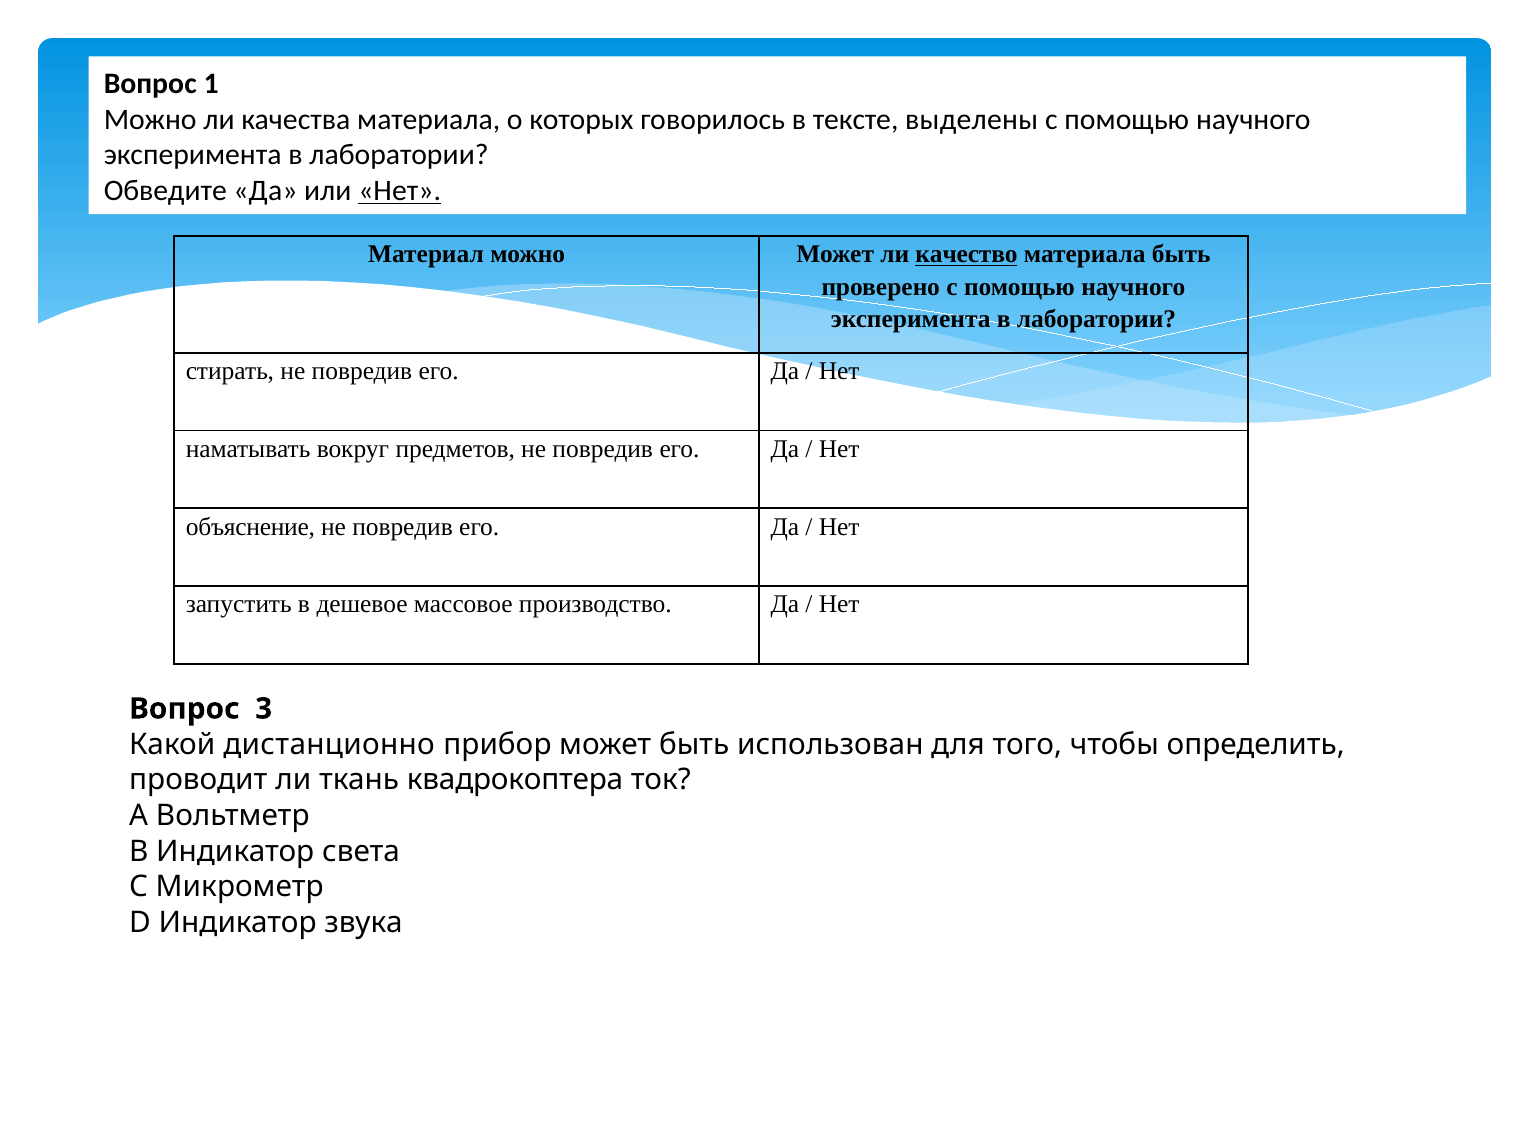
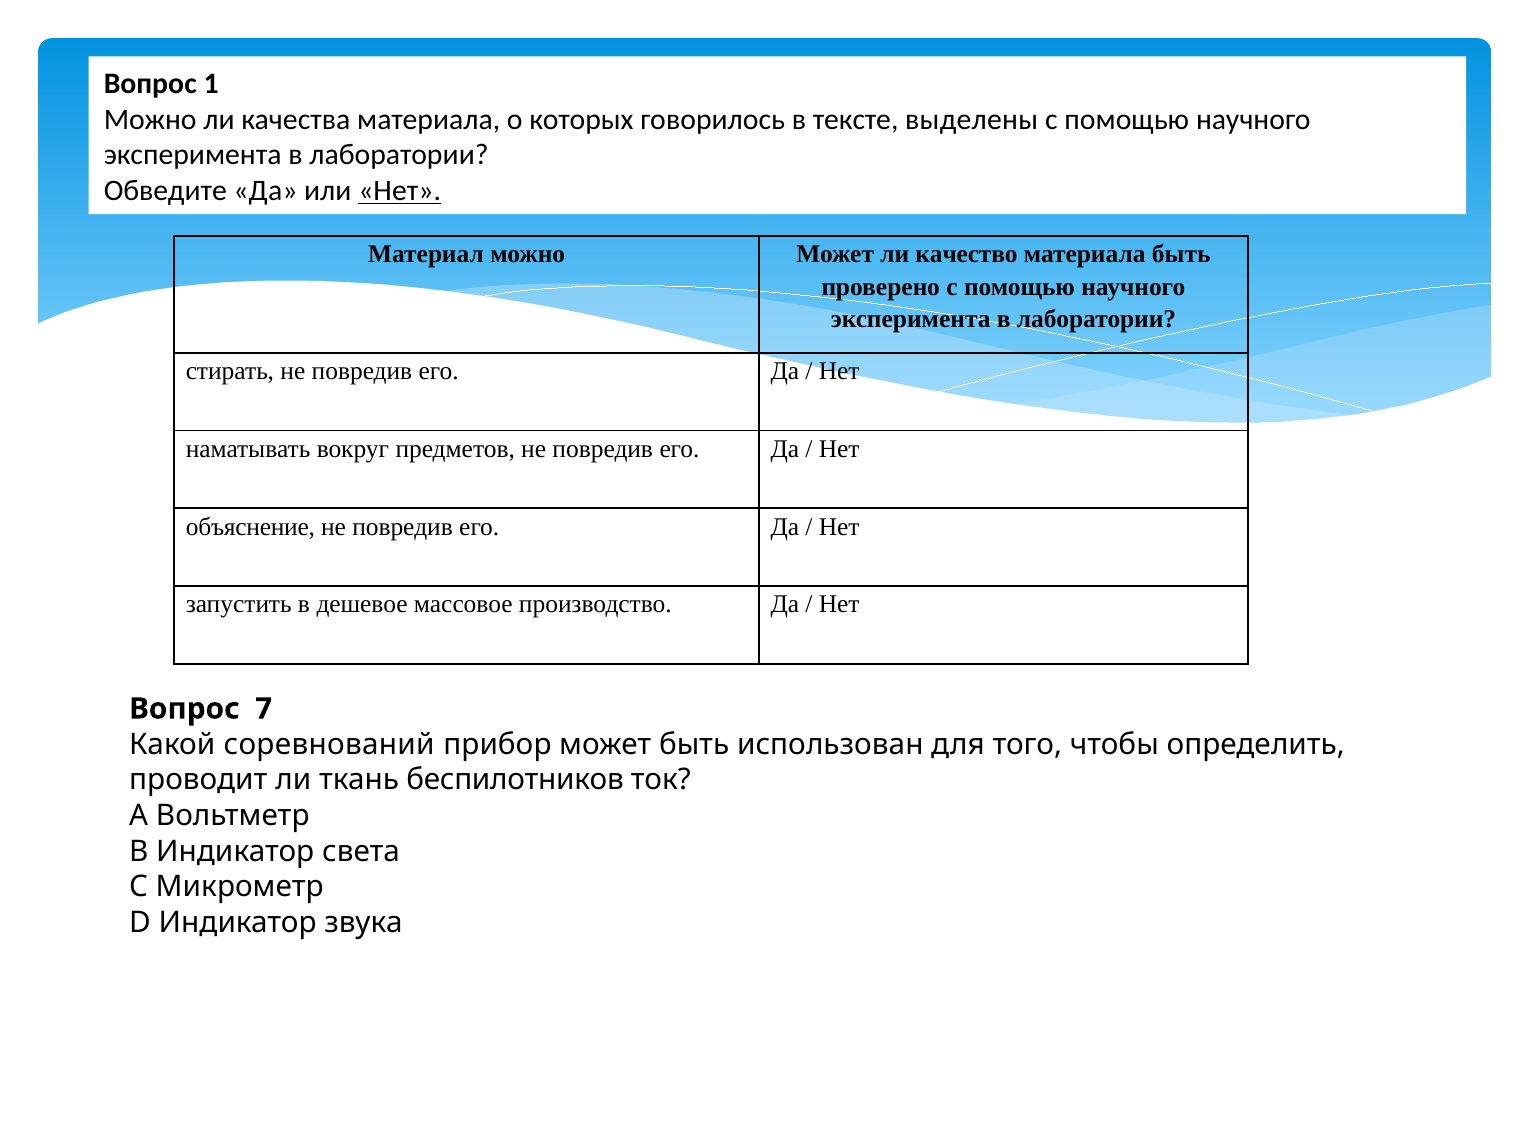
качество underline: present -> none
3: 3 -> 7
дистанционно: дистанционно -> соревнований
квадрокоптера: квадрокоптера -> беспилотников
